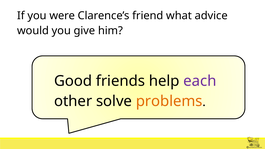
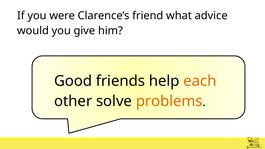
each colour: purple -> orange
